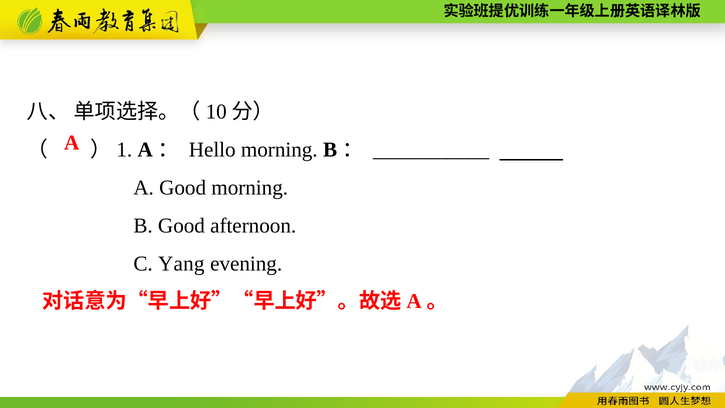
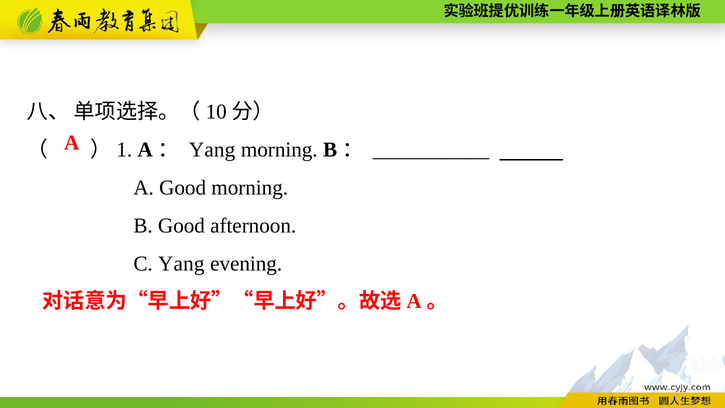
Hello at (212, 150): Hello -> Yang
